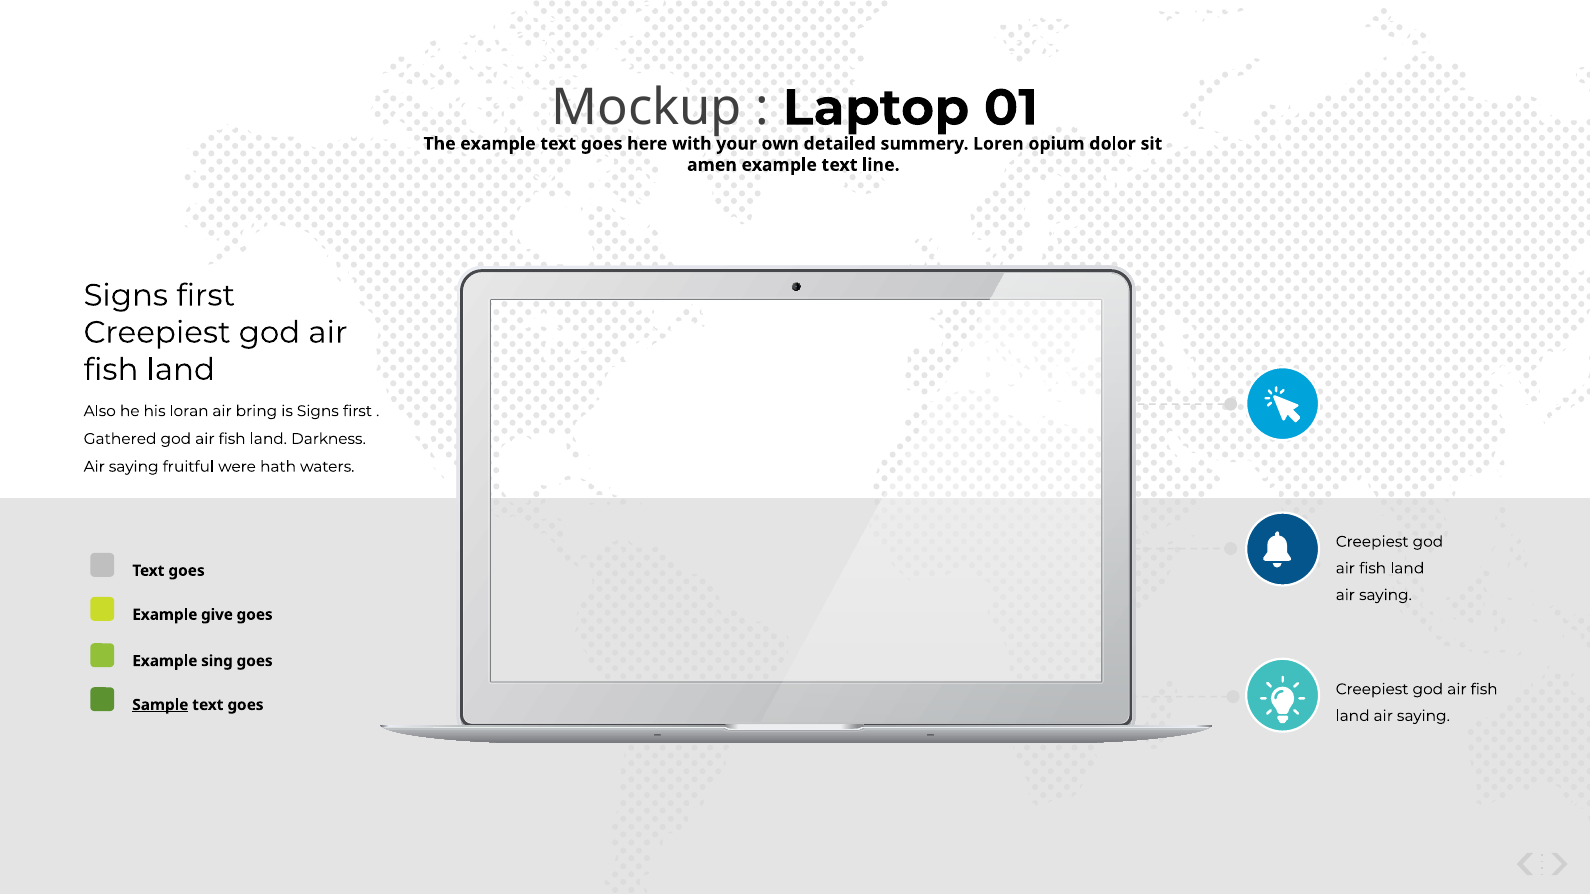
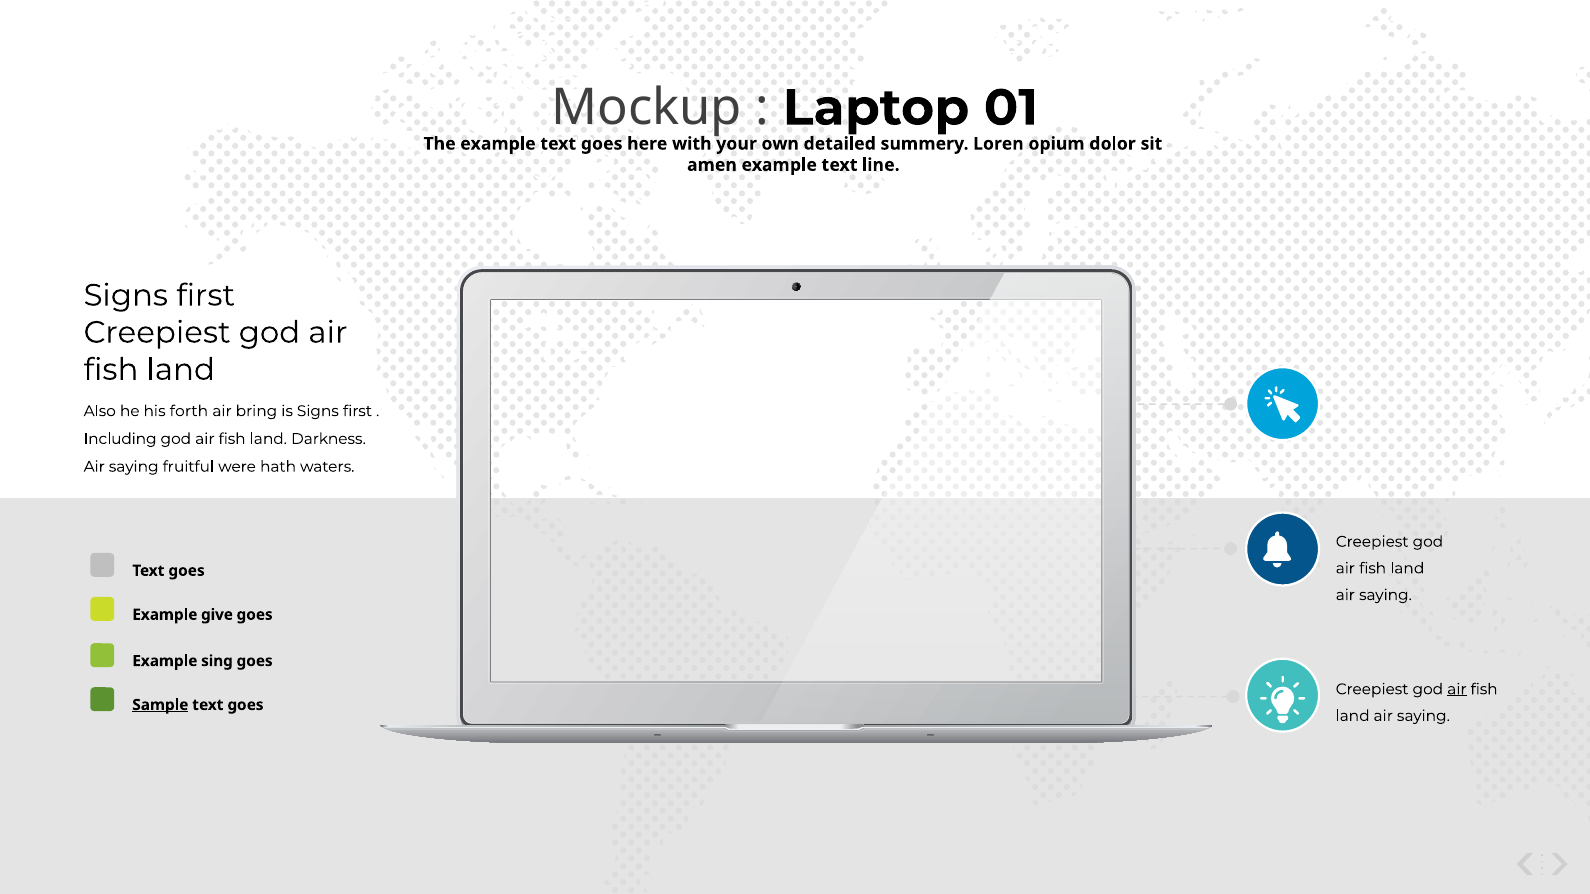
loran: loran -> forth
Gathered: Gathered -> Including
air at (1457, 689) underline: none -> present
